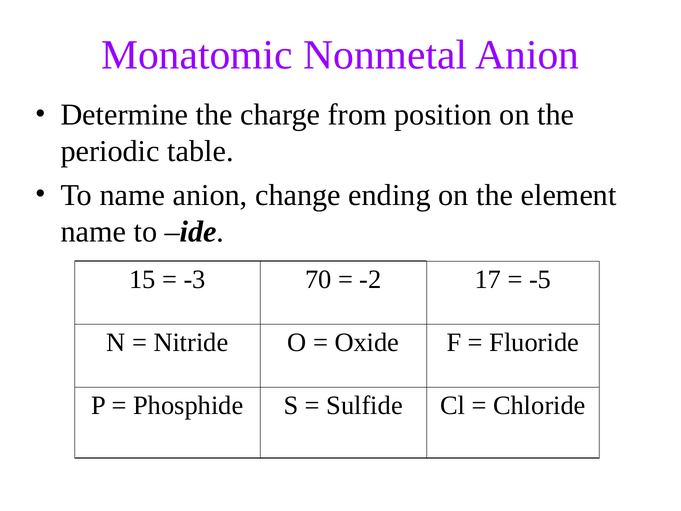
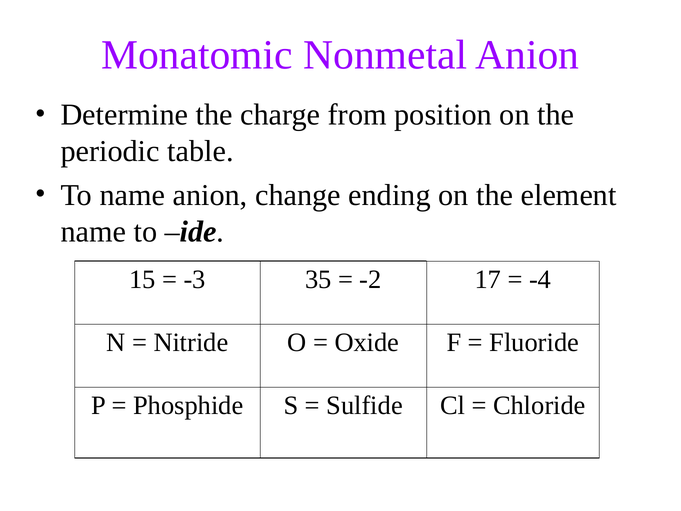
70: 70 -> 35
-5: -5 -> -4
